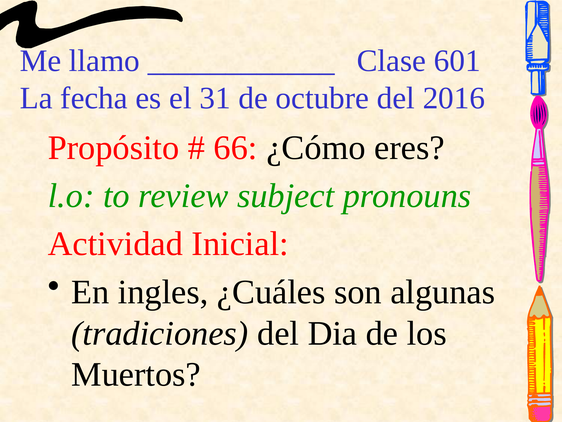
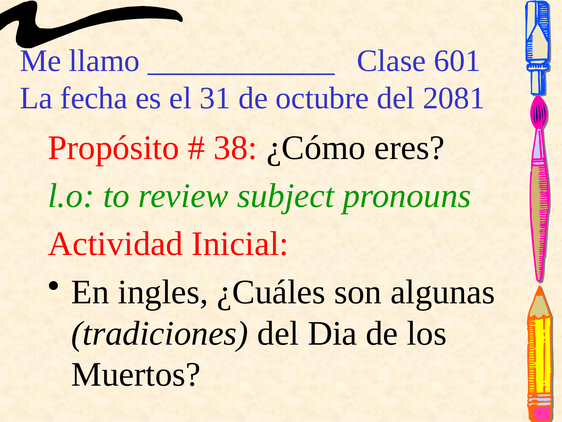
2016: 2016 -> 2081
66: 66 -> 38
